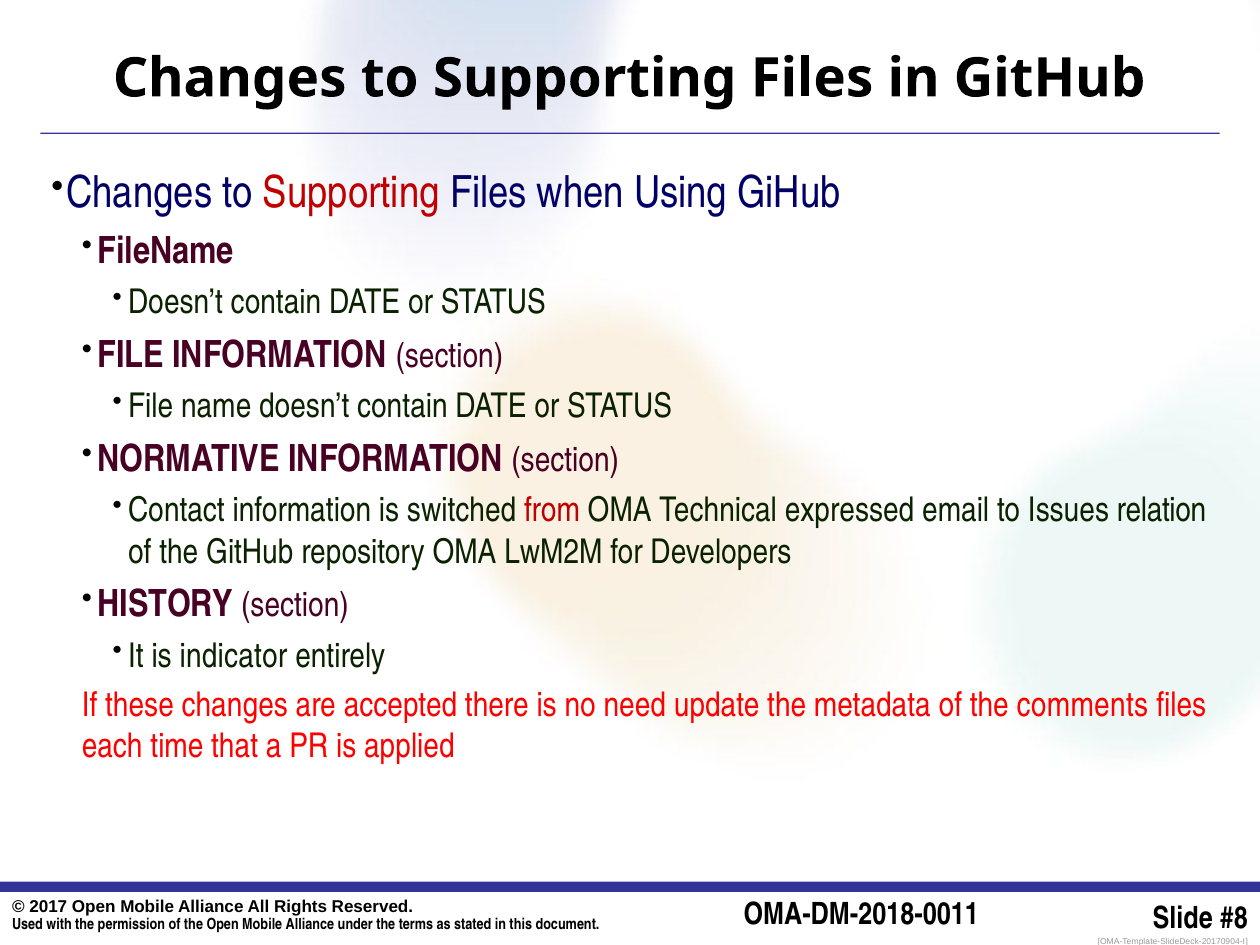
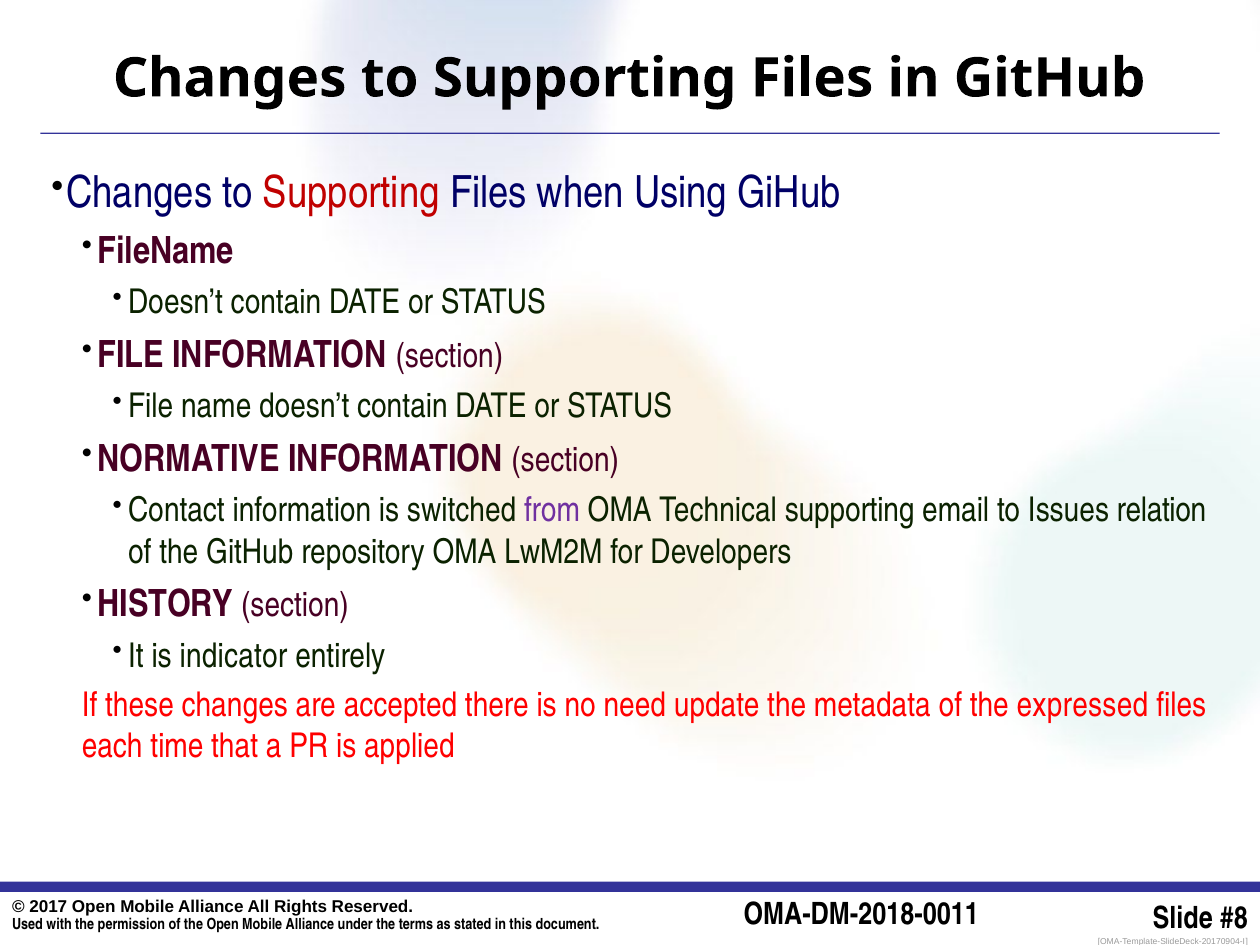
from colour: red -> purple
Technical expressed: expressed -> supporting
comments: comments -> expressed
